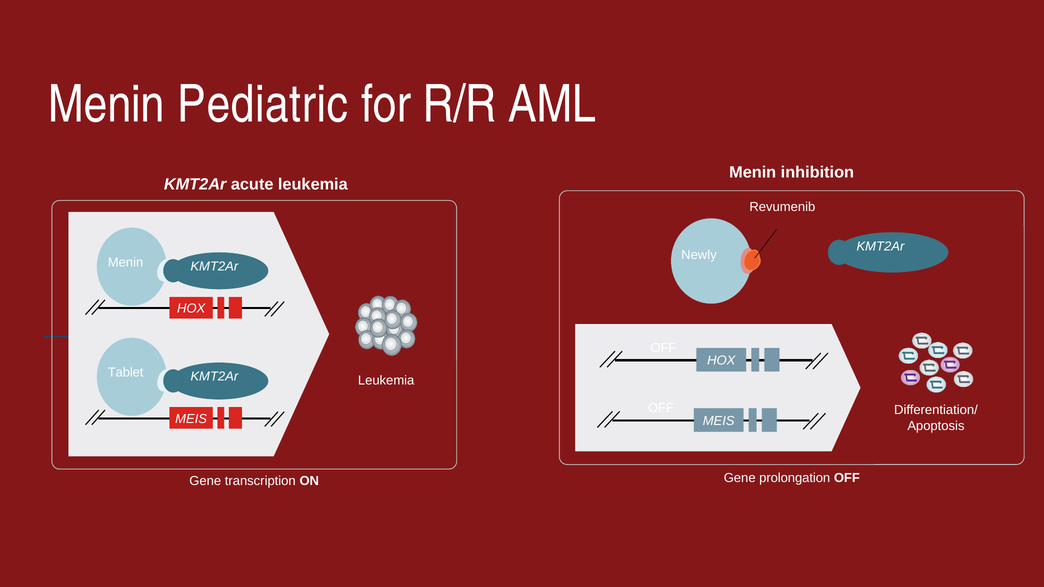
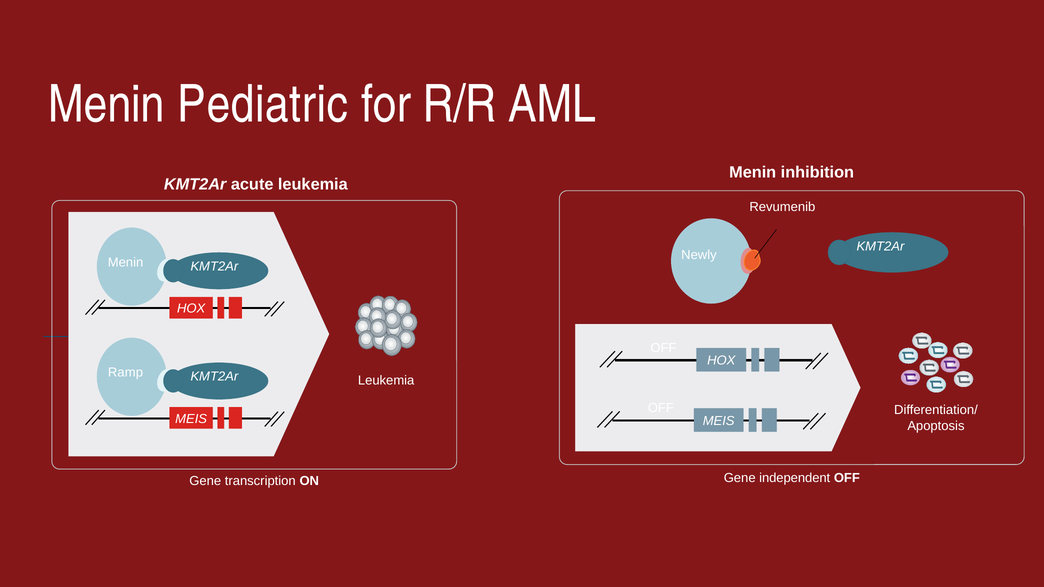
Tablet: Tablet -> Ramp
prolongation: prolongation -> independent
